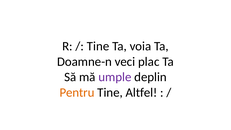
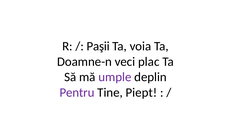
Tine at (98, 46): Tine -> Paşii
Pentru colour: orange -> purple
Altfel: Altfel -> Piept
